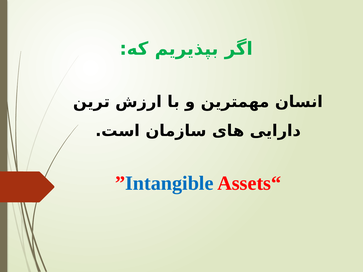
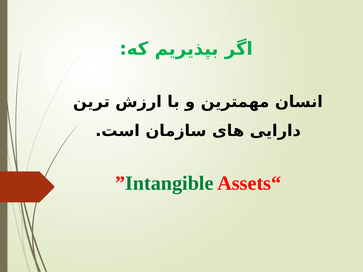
Intangible colour: blue -> green
